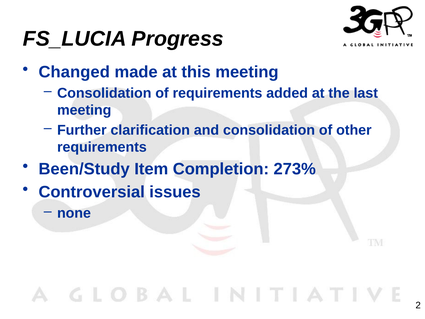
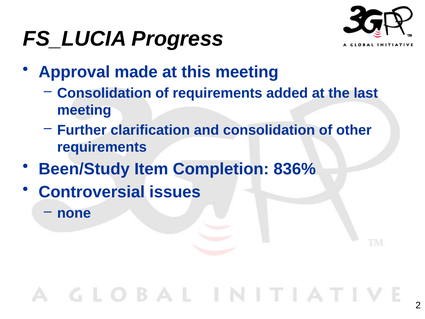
Changed: Changed -> Approval
273%: 273% -> 836%
